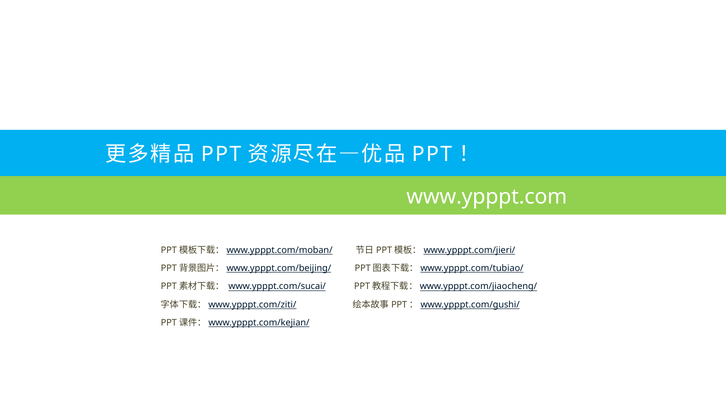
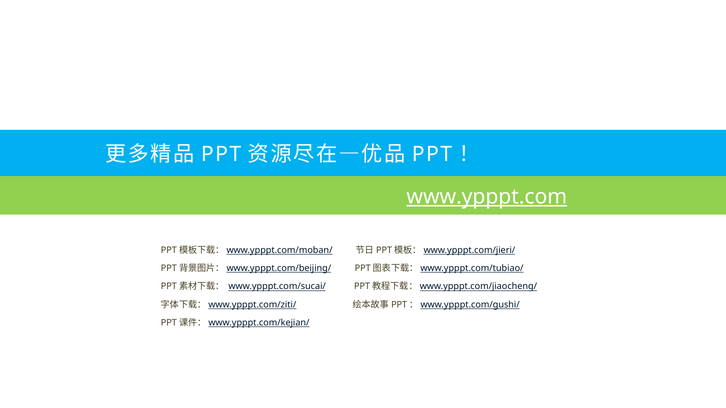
www.ypppt.com underline: none -> present
